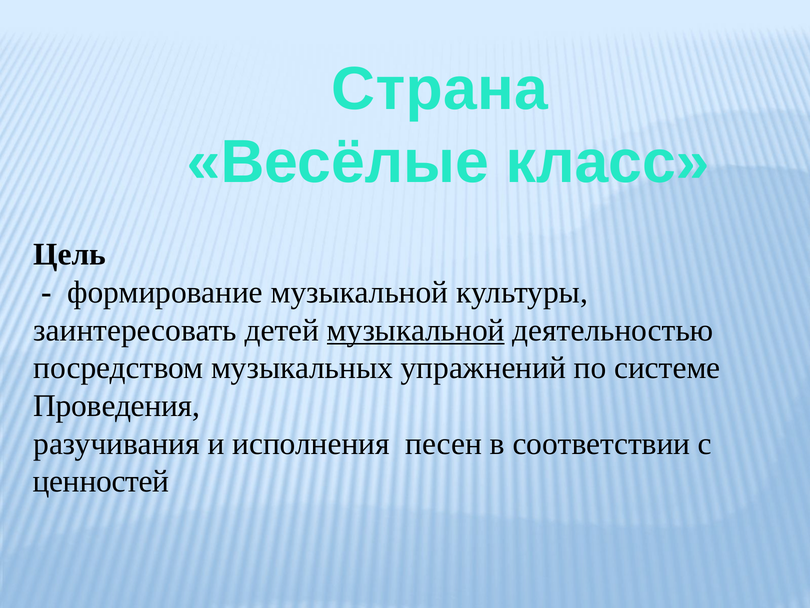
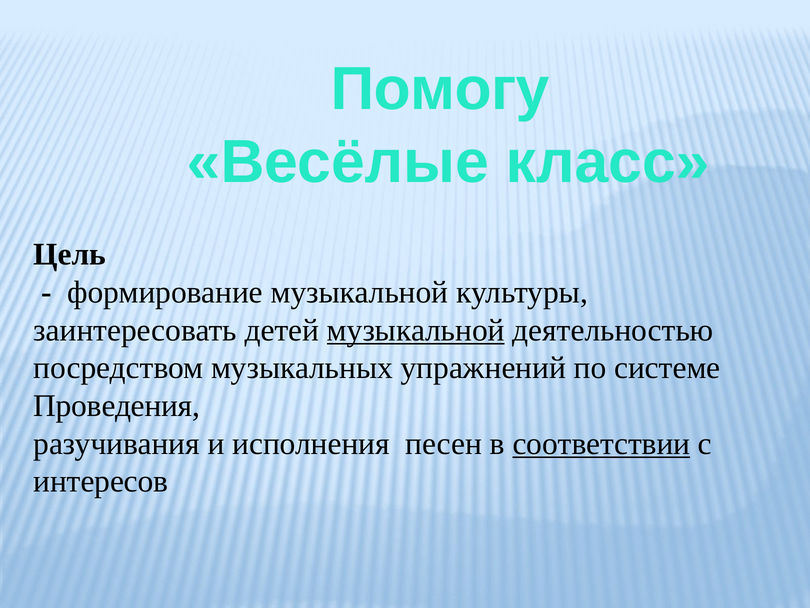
Страна: Страна -> Помогу
соответствии underline: none -> present
ценностей: ценностей -> интересов
